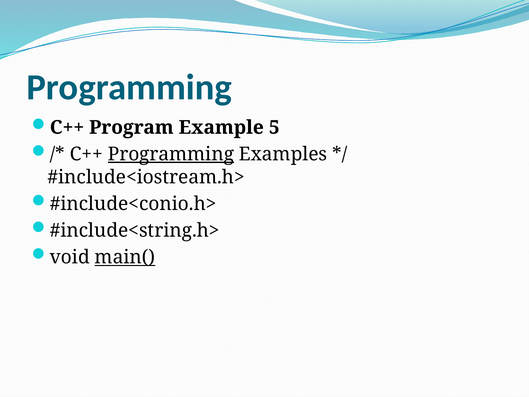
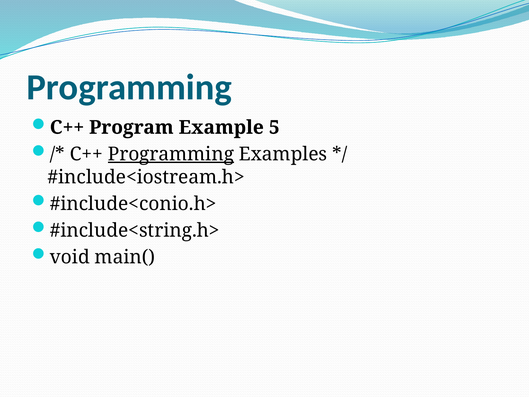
main( underline: present -> none
